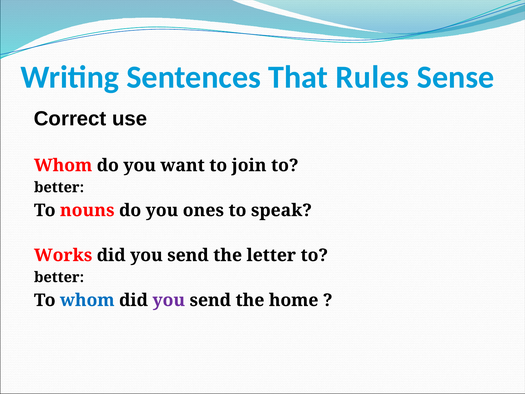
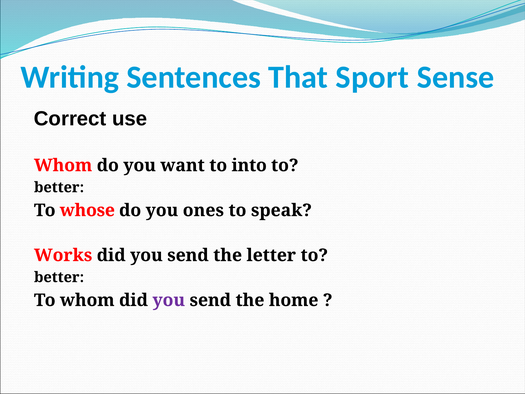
Rules: Rules -> Sport
join: join -> into
nouns: nouns -> whose
whom at (87, 300) colour: blue -> black
